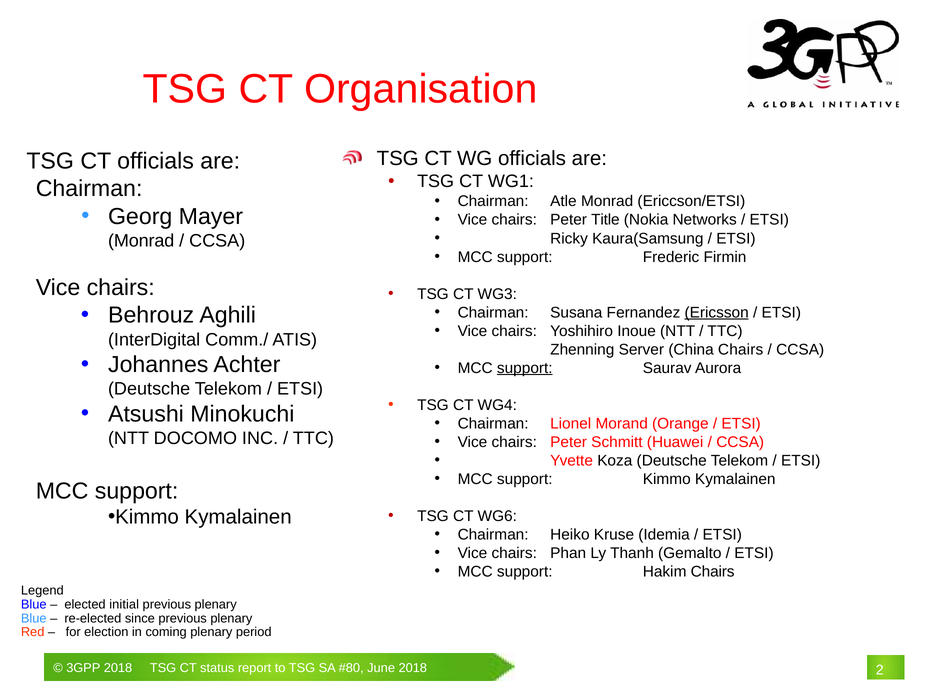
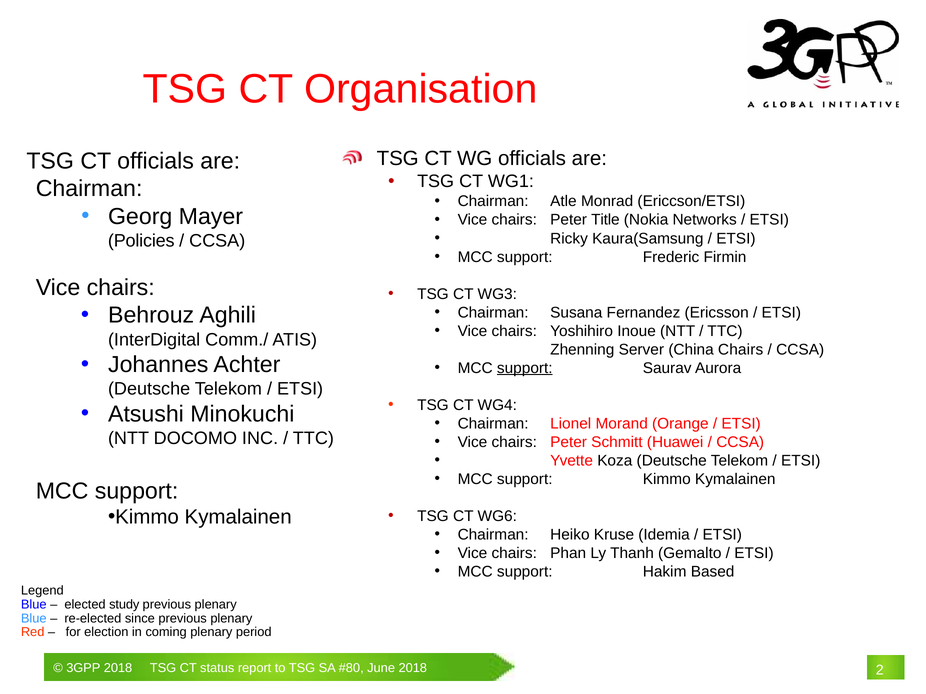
Monrad at (141, 241): Monrad -> Policies
Ericsson underline: present -> none
Hakim Chairs: Chairs -> Based
initial: initial -> study
